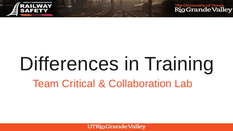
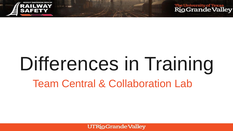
Critical: Critical -> Central
